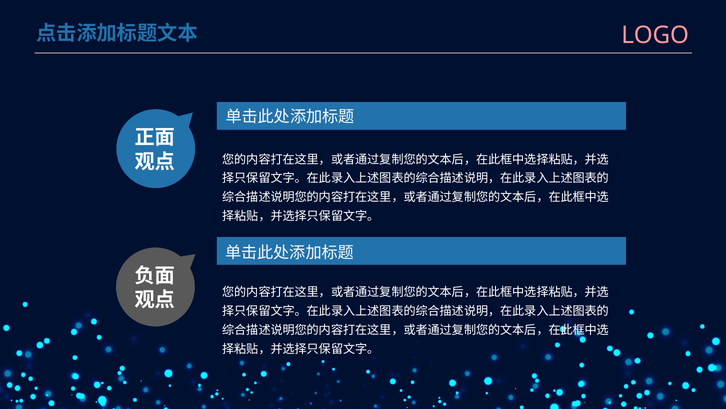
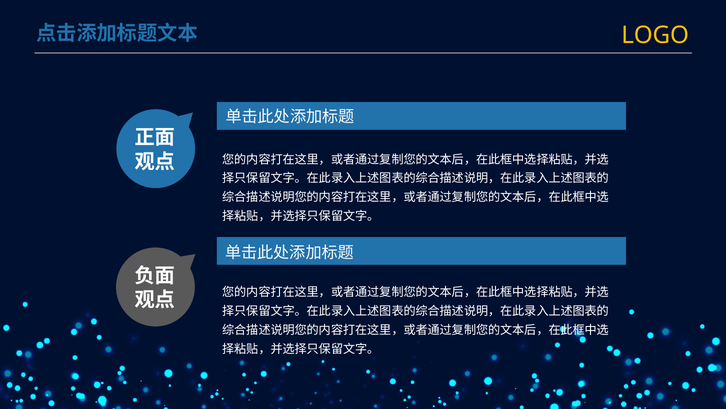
LOGO colour: pink -> yellow
